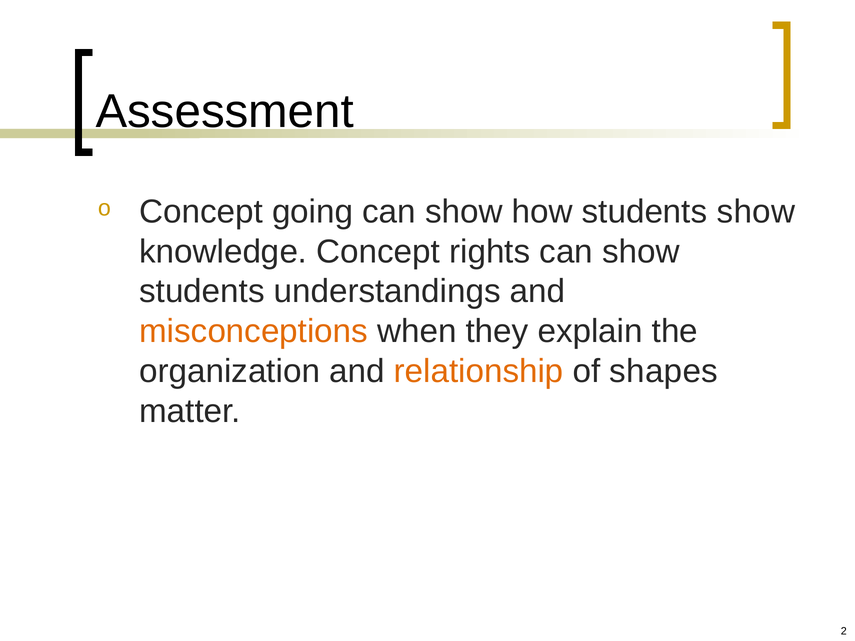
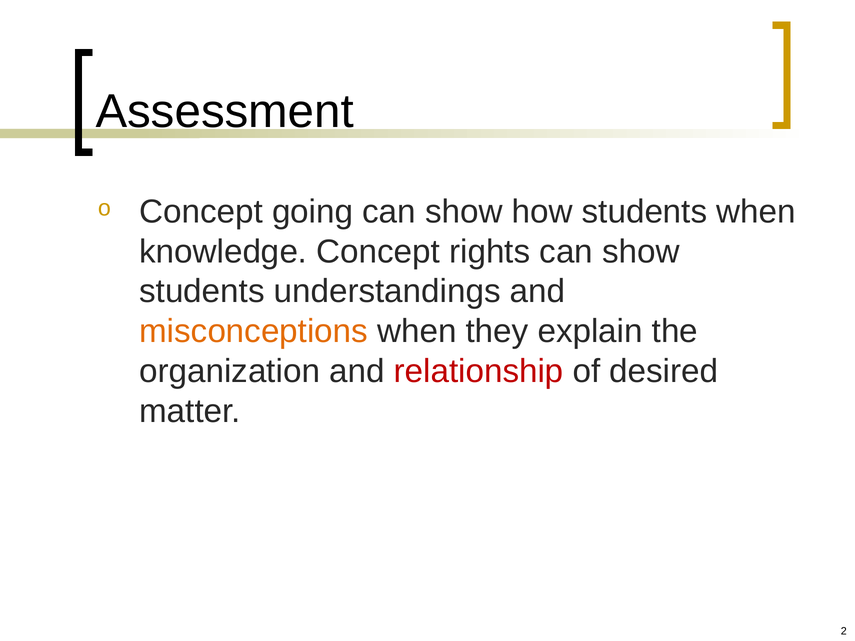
students show: show -> when
relationship colour: orange -> red
shapes: shapes -> desired
